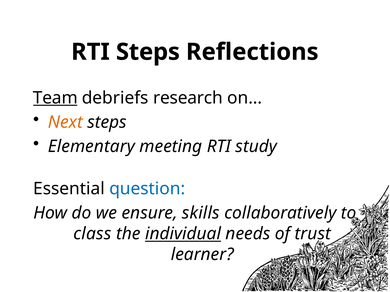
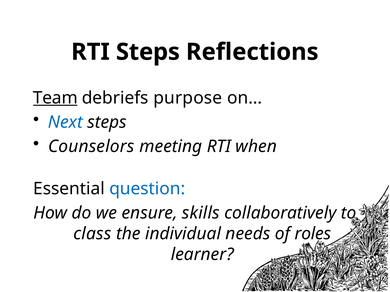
research: research -> purpose
Next colour: orange -> blue
Elementary: Elementary -> Counselors
study: study -> when
individual underline: present -> none
trust: trust -> roles
